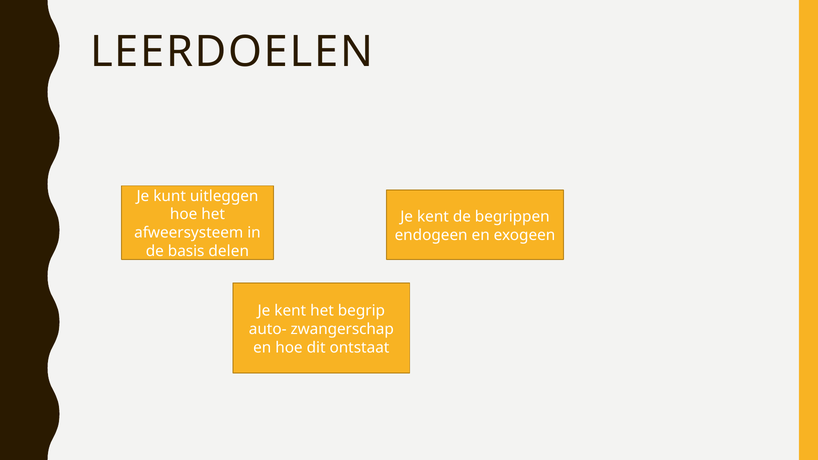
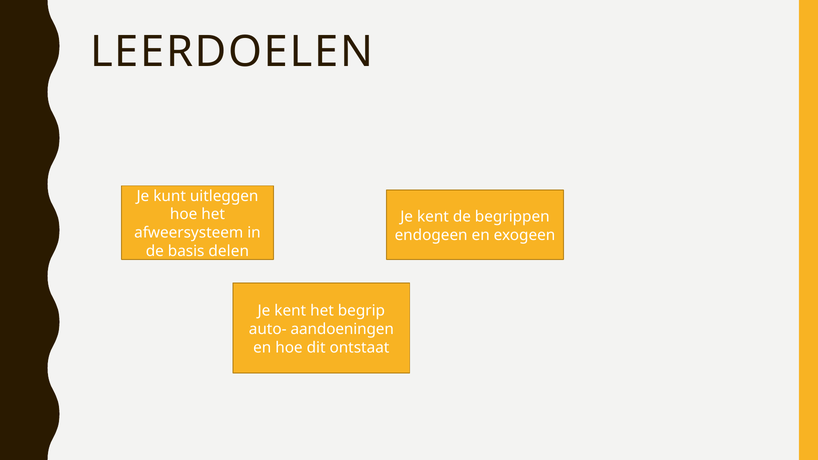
zwangerschap: zwangerschap -> aandoeningen
